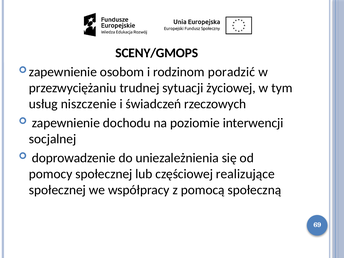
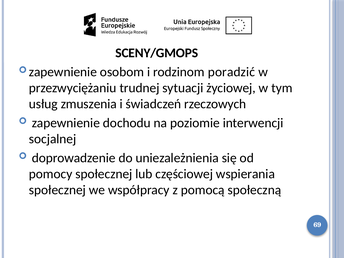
niszczenie: niszczenie -> zmuszenia
realizujące: realizujące -> wspierania
